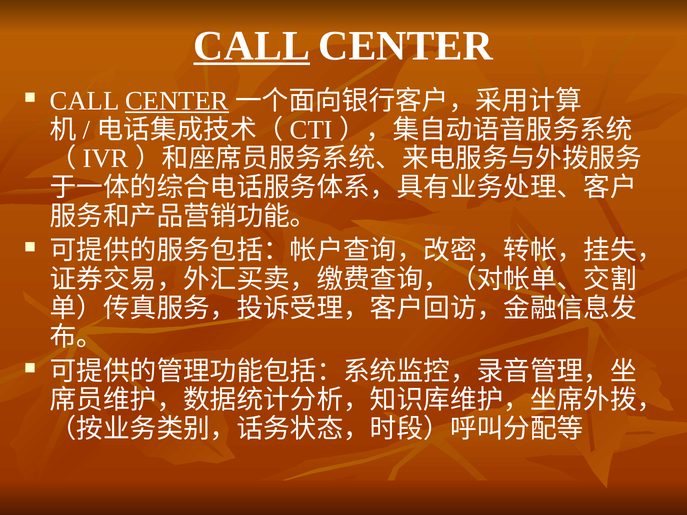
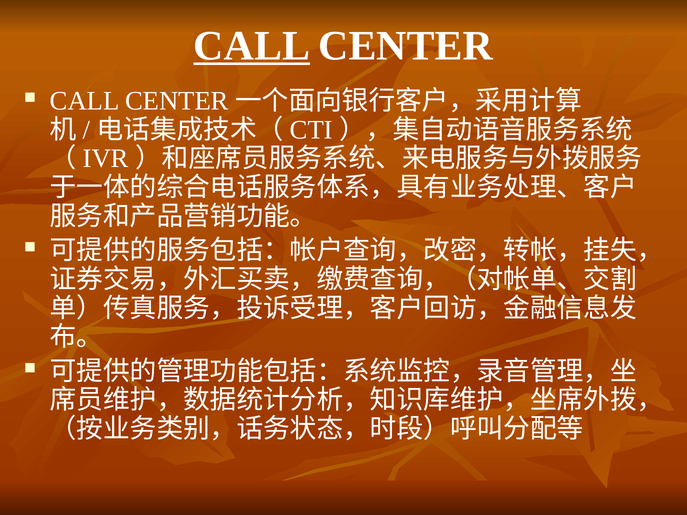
CENTER at (177, 101) underline: present -> none
